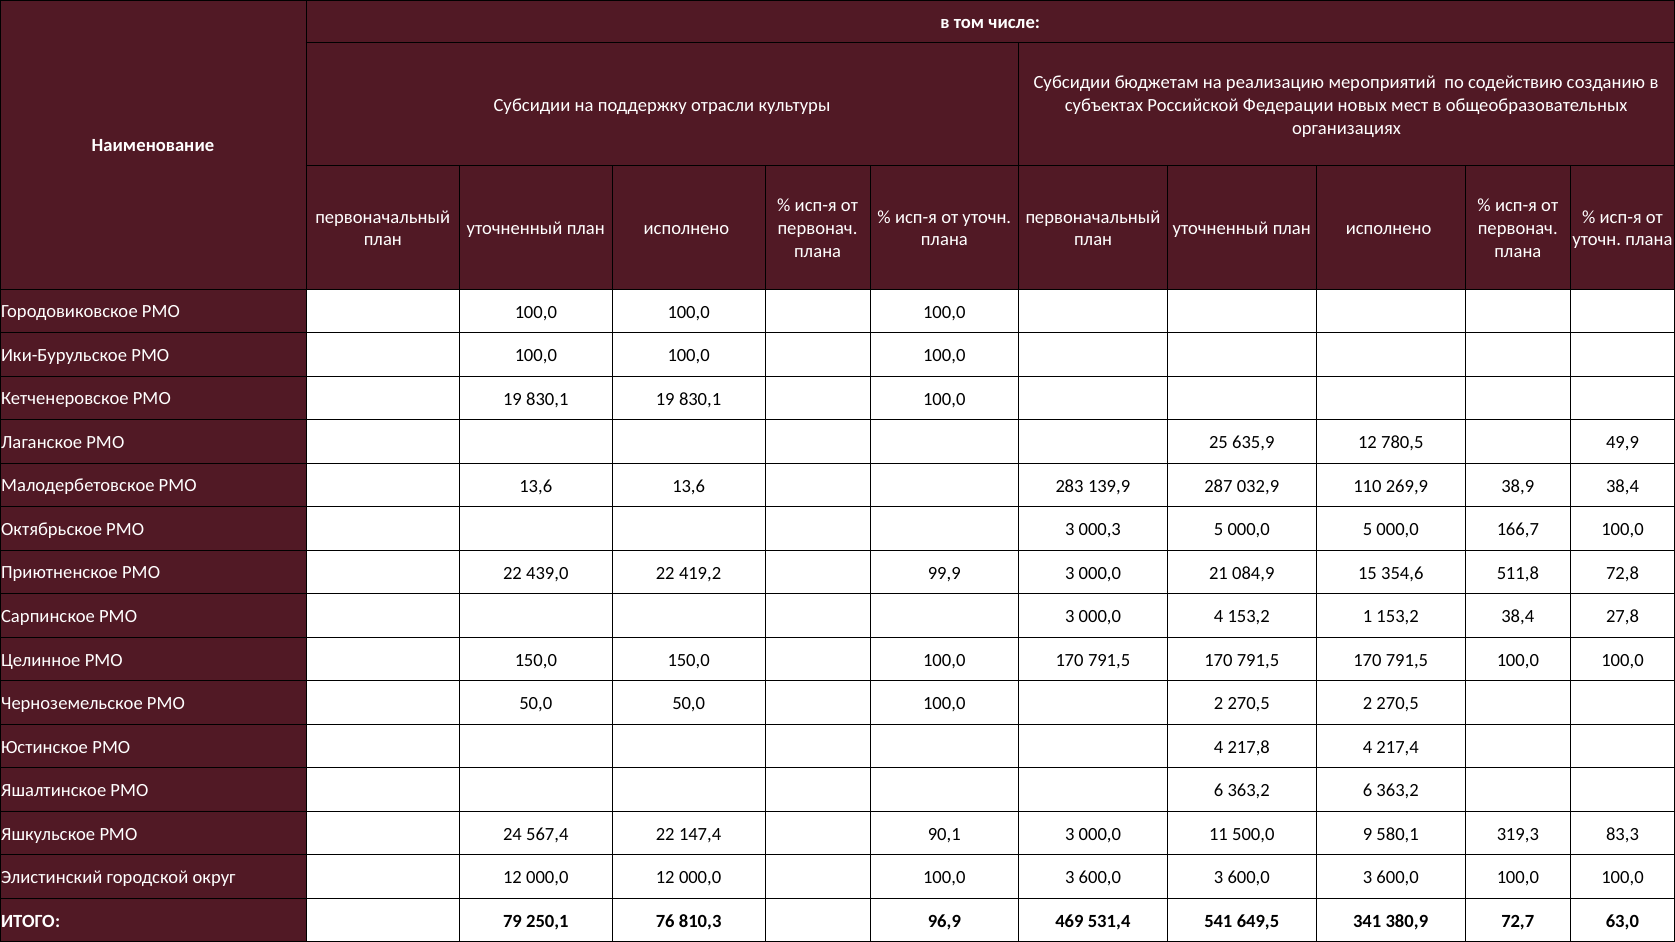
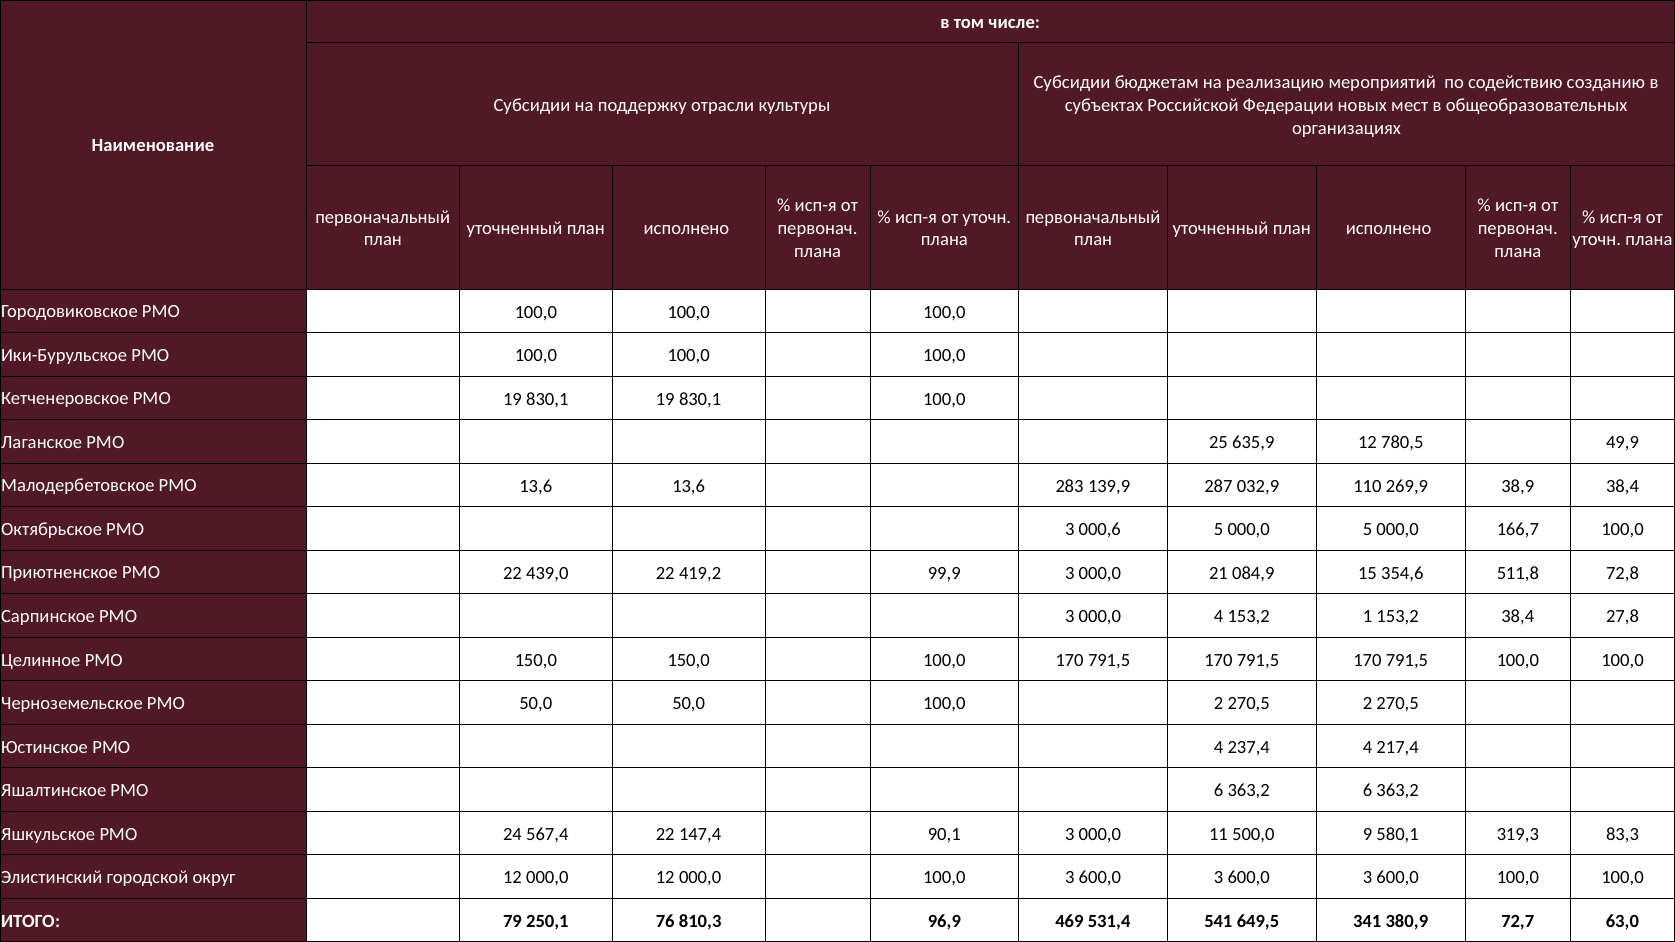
000,3: 000,3 -> 000,6
217,8: 217,8 -> 237,4
